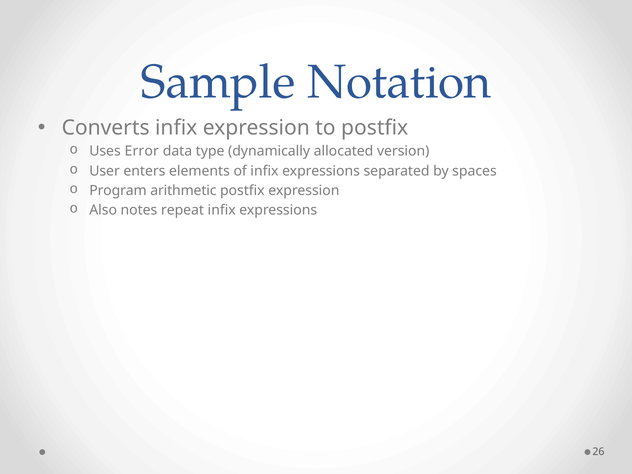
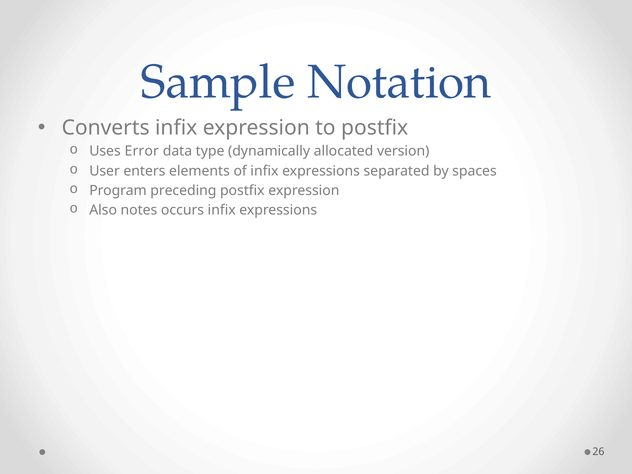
arithmetic: arithmetic -> preceding
repeat: repeat -> occurs
